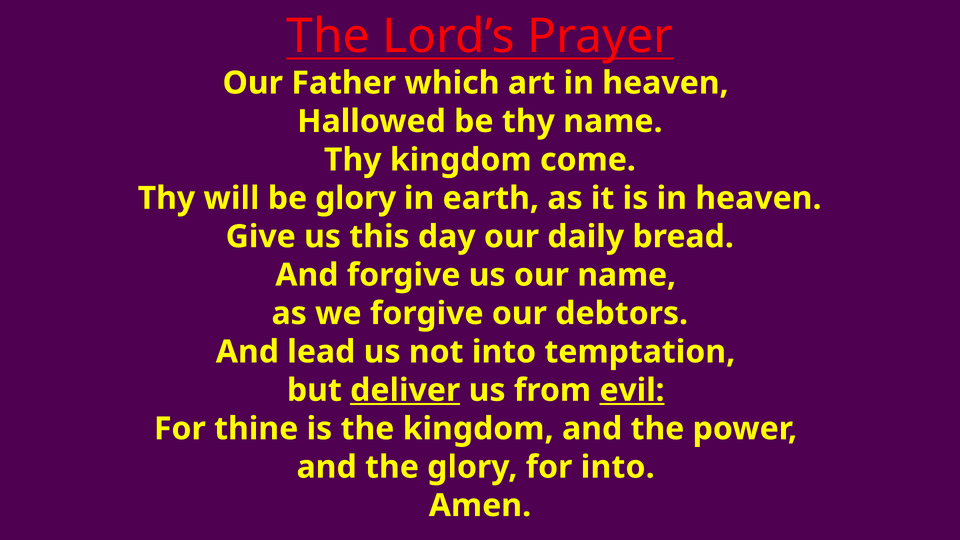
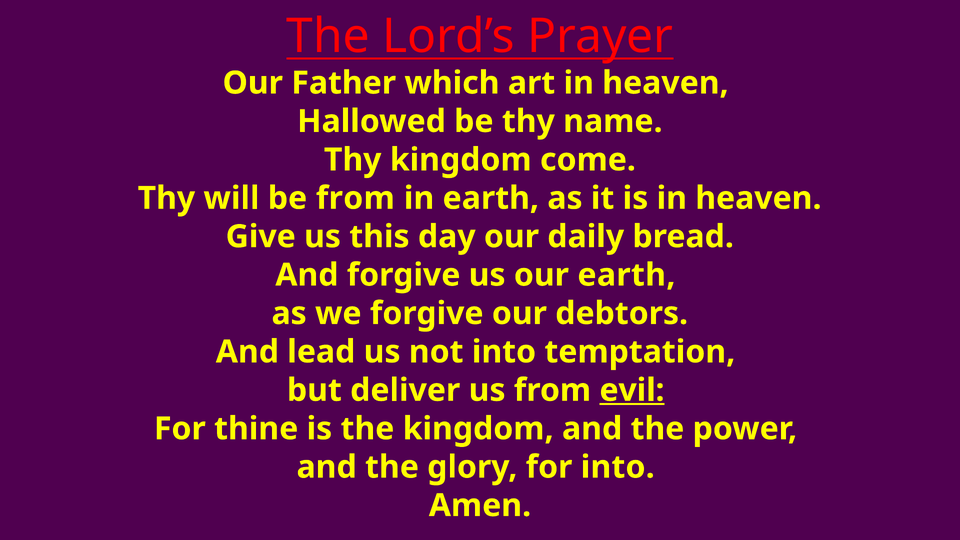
be glory: glory -> from
our name: name -> earth
deliver underline: present -> none
